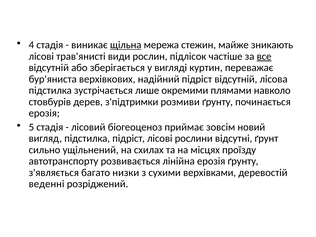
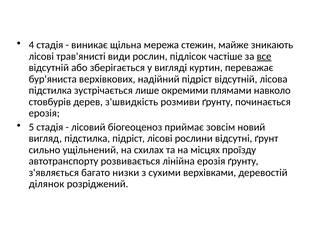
щільна underline: present -> none
з'підтримки: з'підтримки -> з'швидкість
веденні: веденні -> ділянок
